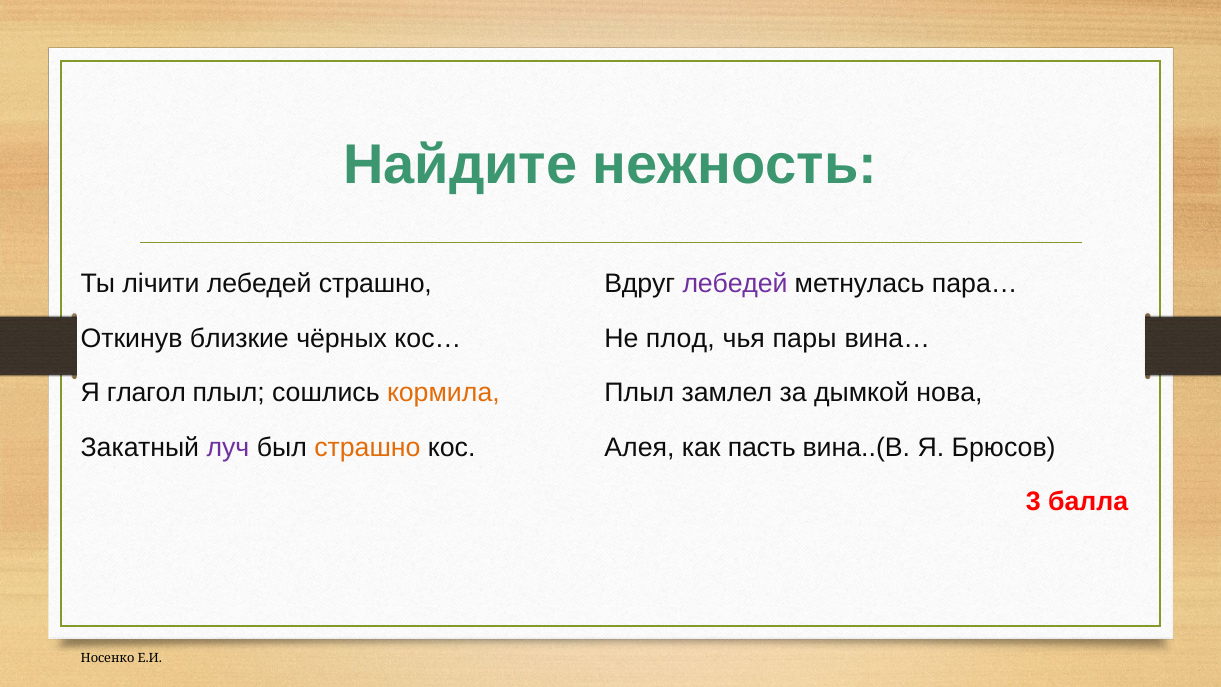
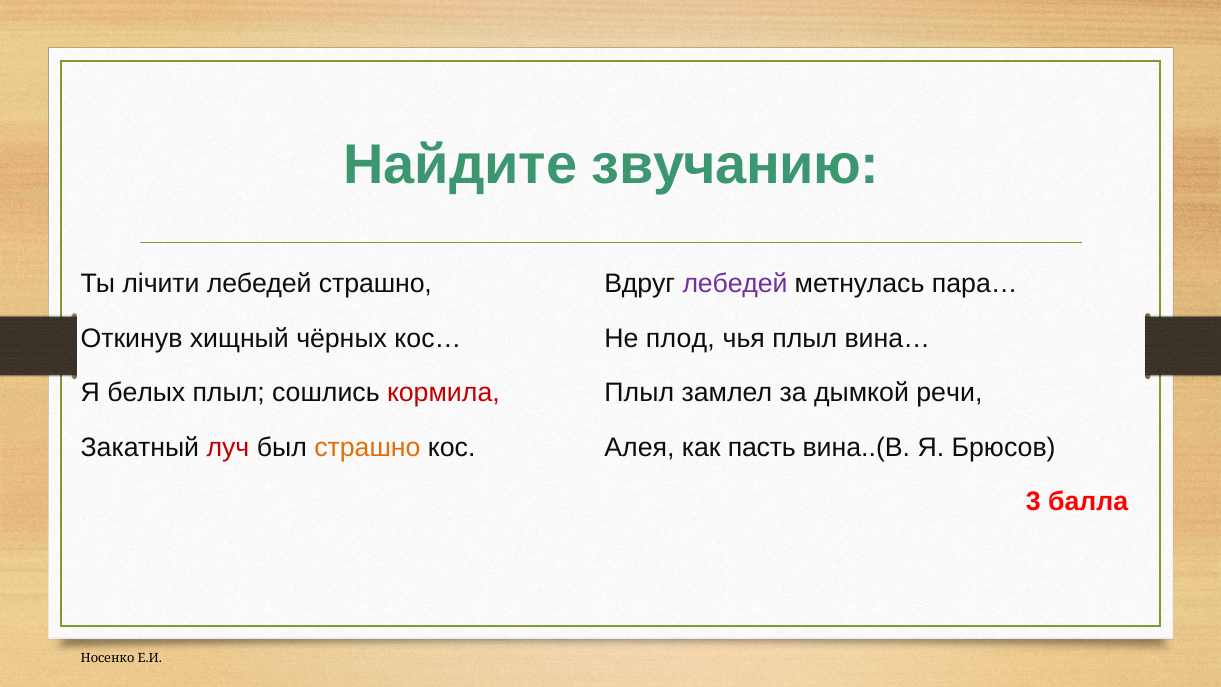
нежность: нежность -> звучанию
близкие: близкие -> хищный
чья пары: пары -> плыл
глагол: глагол -> белых
кормила colour: orange -> red
нова: нова -> речи
луч colour: purple -> red
